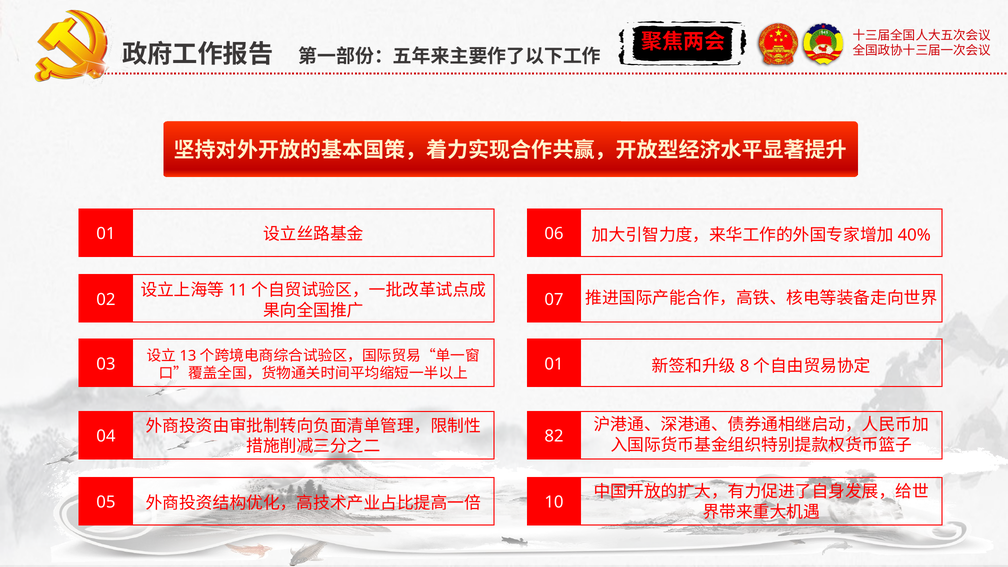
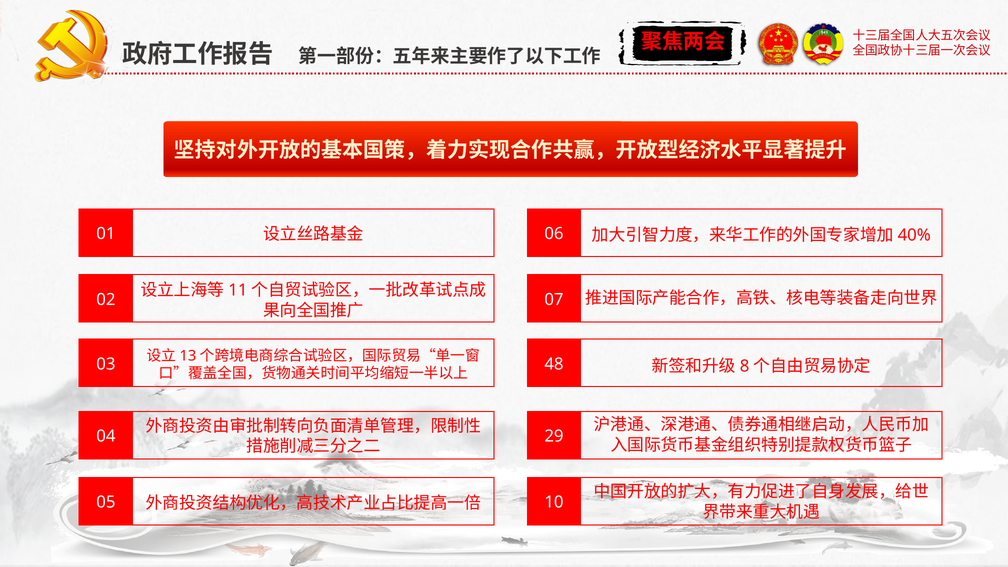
01 at (554, 364): 01 -> 48
82: 82 -> 29
